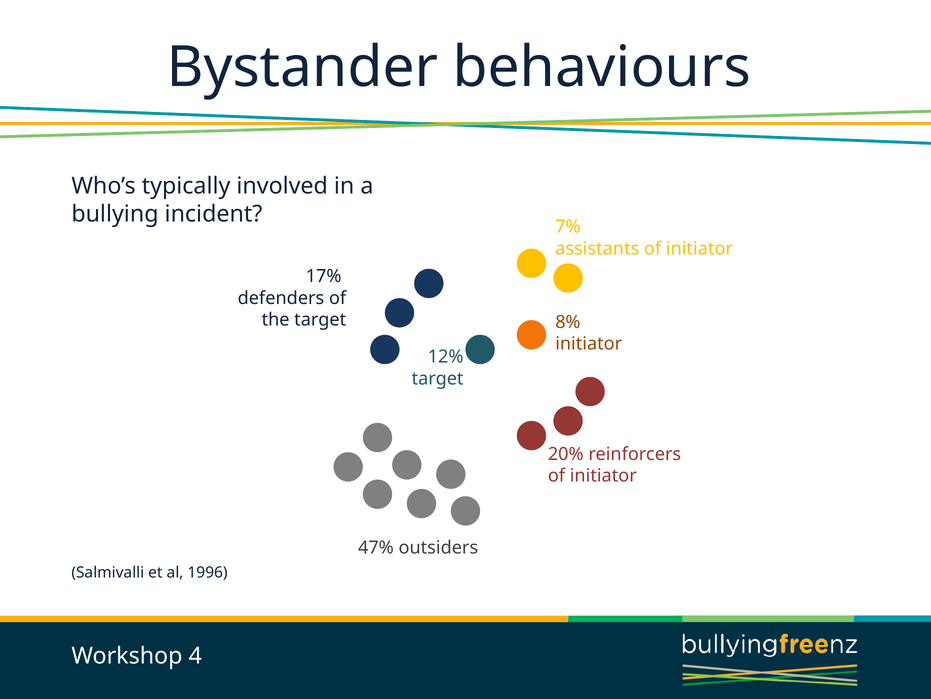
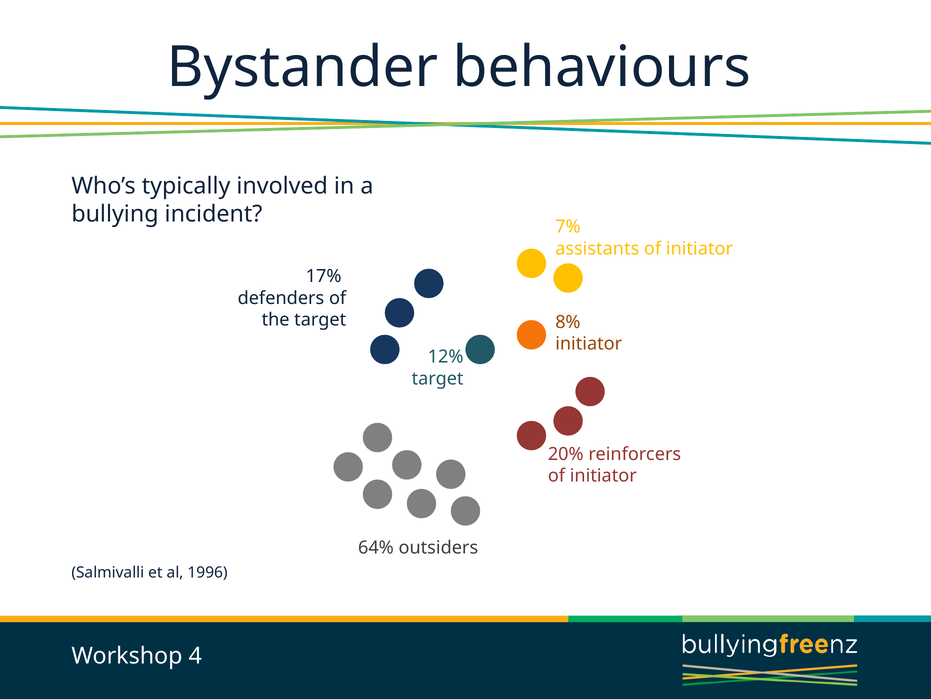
47%: 47% -> 64%
